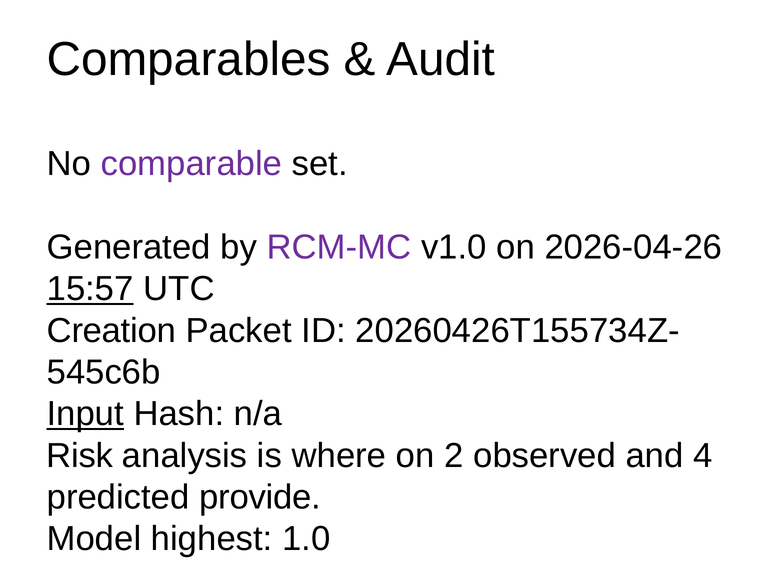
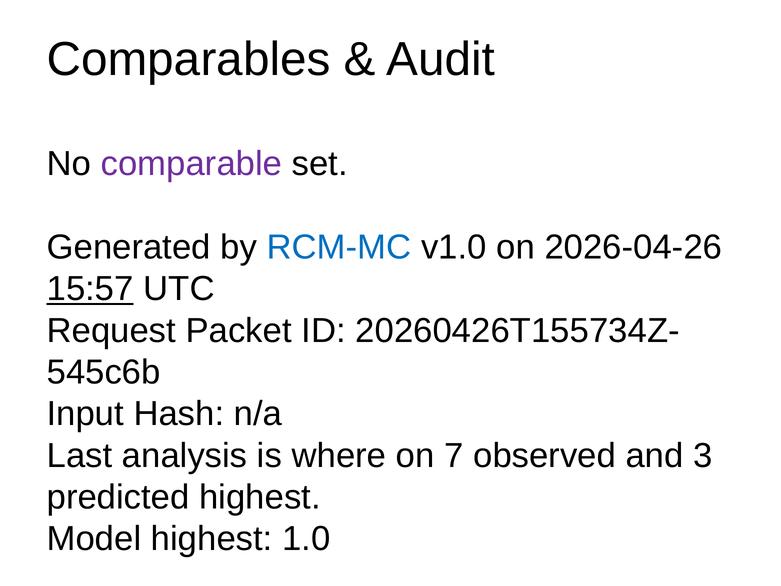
RCM-MC colour: purple -> blue
Creation: Creation -> Request
Input underline: present -> none
Risk: Risk -> Last
2: 2 -> 7
4: 4 -> 3
predicted provide: provide -> highest
